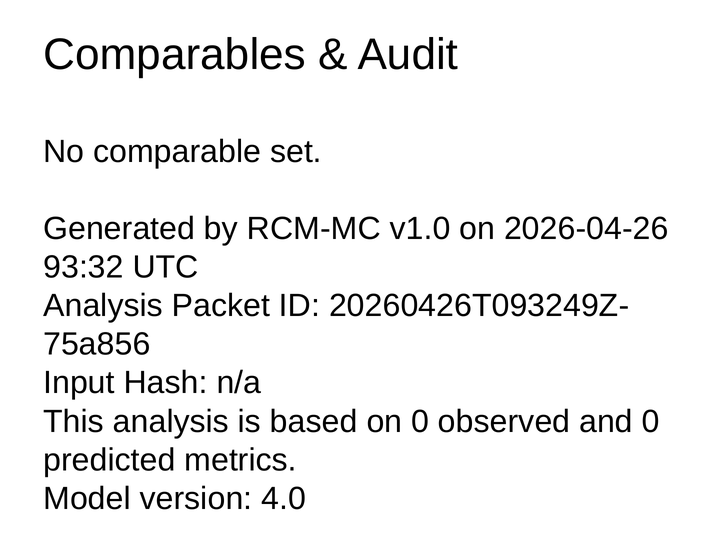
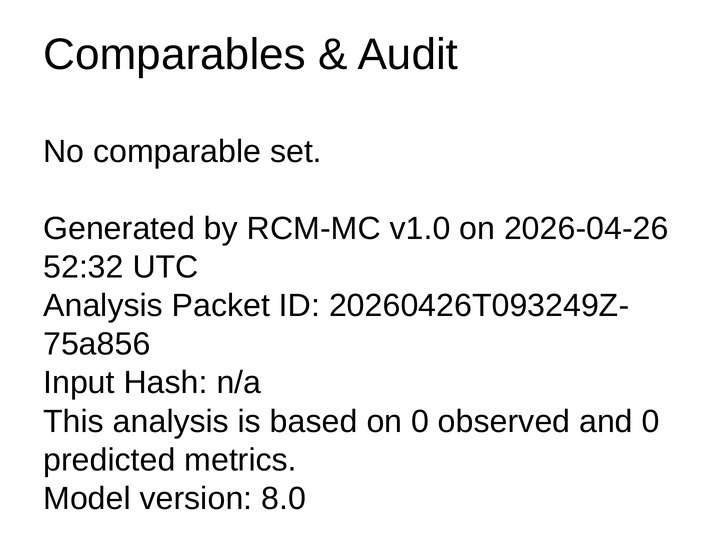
93:32: 93:32 -> 52:32
4.0: 4.0 -> 8.0
